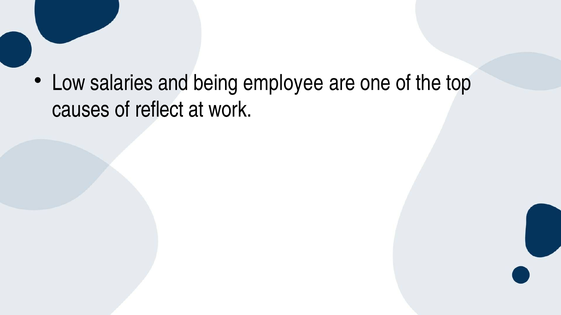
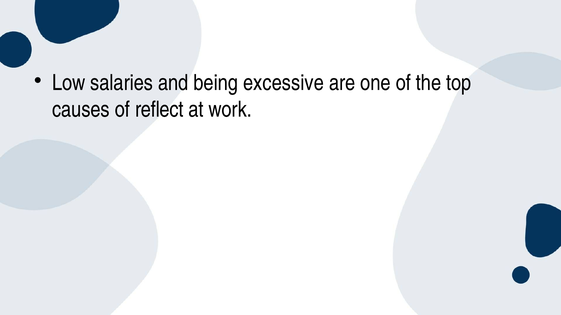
employee: employee -> excessive
